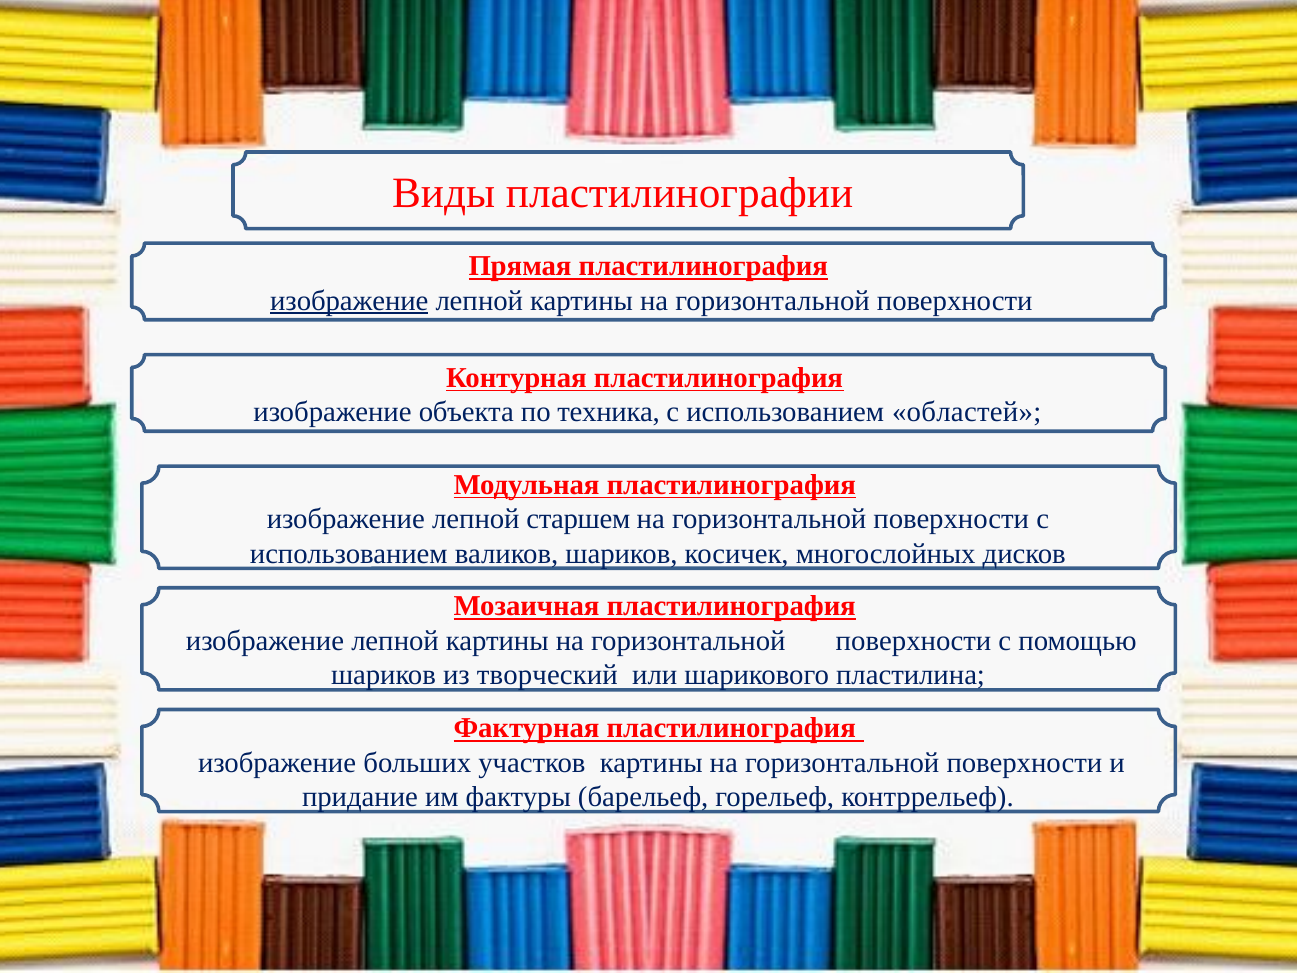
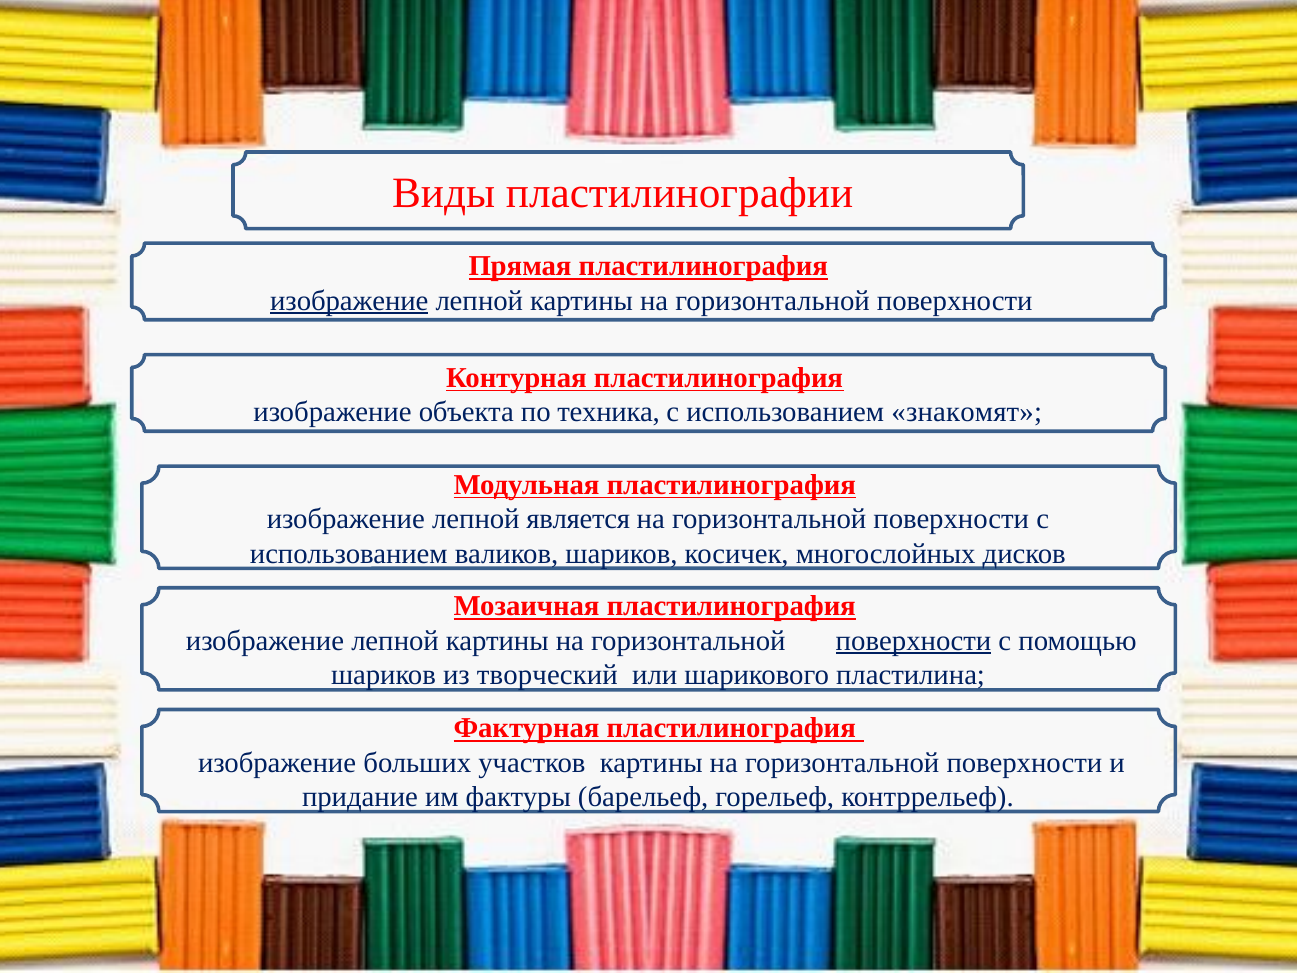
областей: областей -> знакомят
старшем: старшем -> является
поверхности at (913, 641) underline: none -> present
